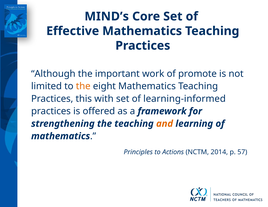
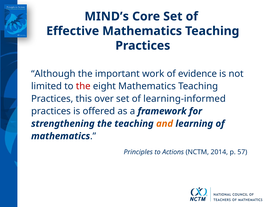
promote: promote -> evidence
the at (83, 86) colour: orange -> red
with: with -> over
